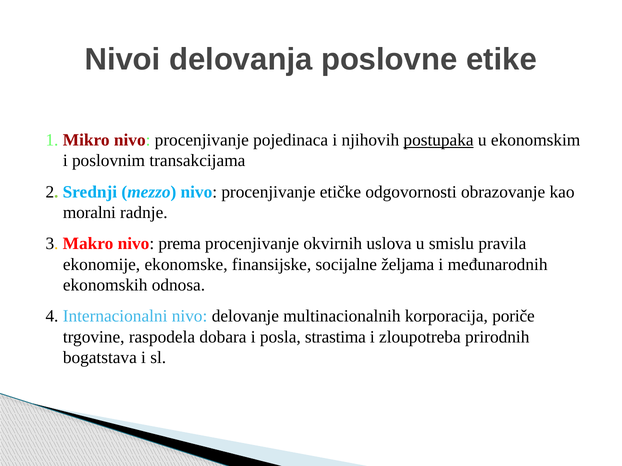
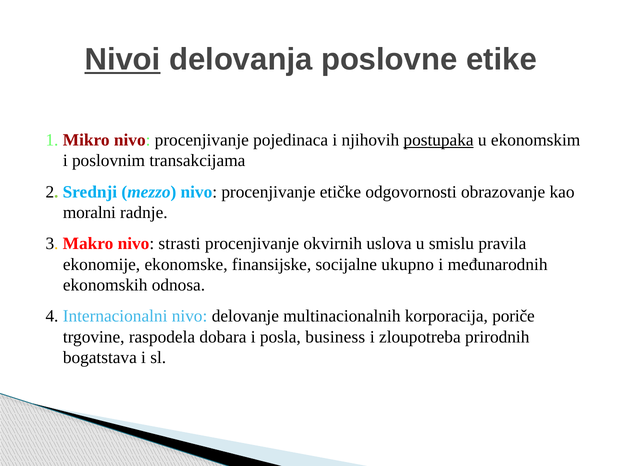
Nivoi underline: none -> present
prema: prema -> strasti
željama: željama -> ukupno
strastima: strastima -> business
